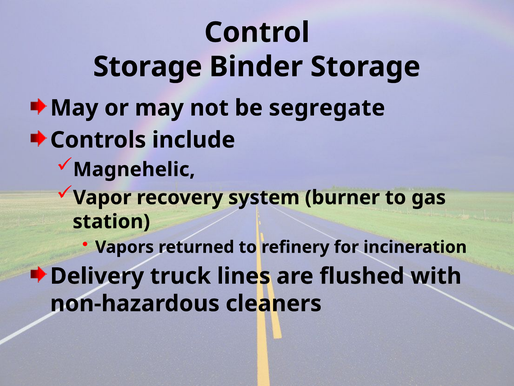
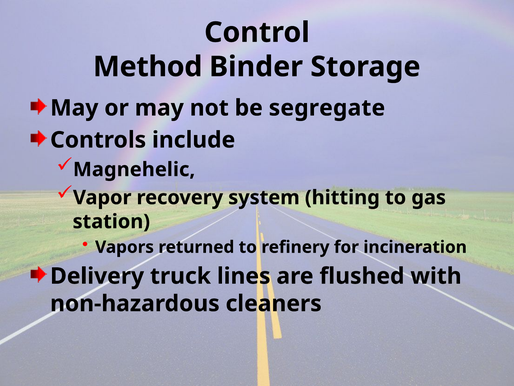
Storage at (148, 67): Storage -> Method
burner: burner -> hitting
